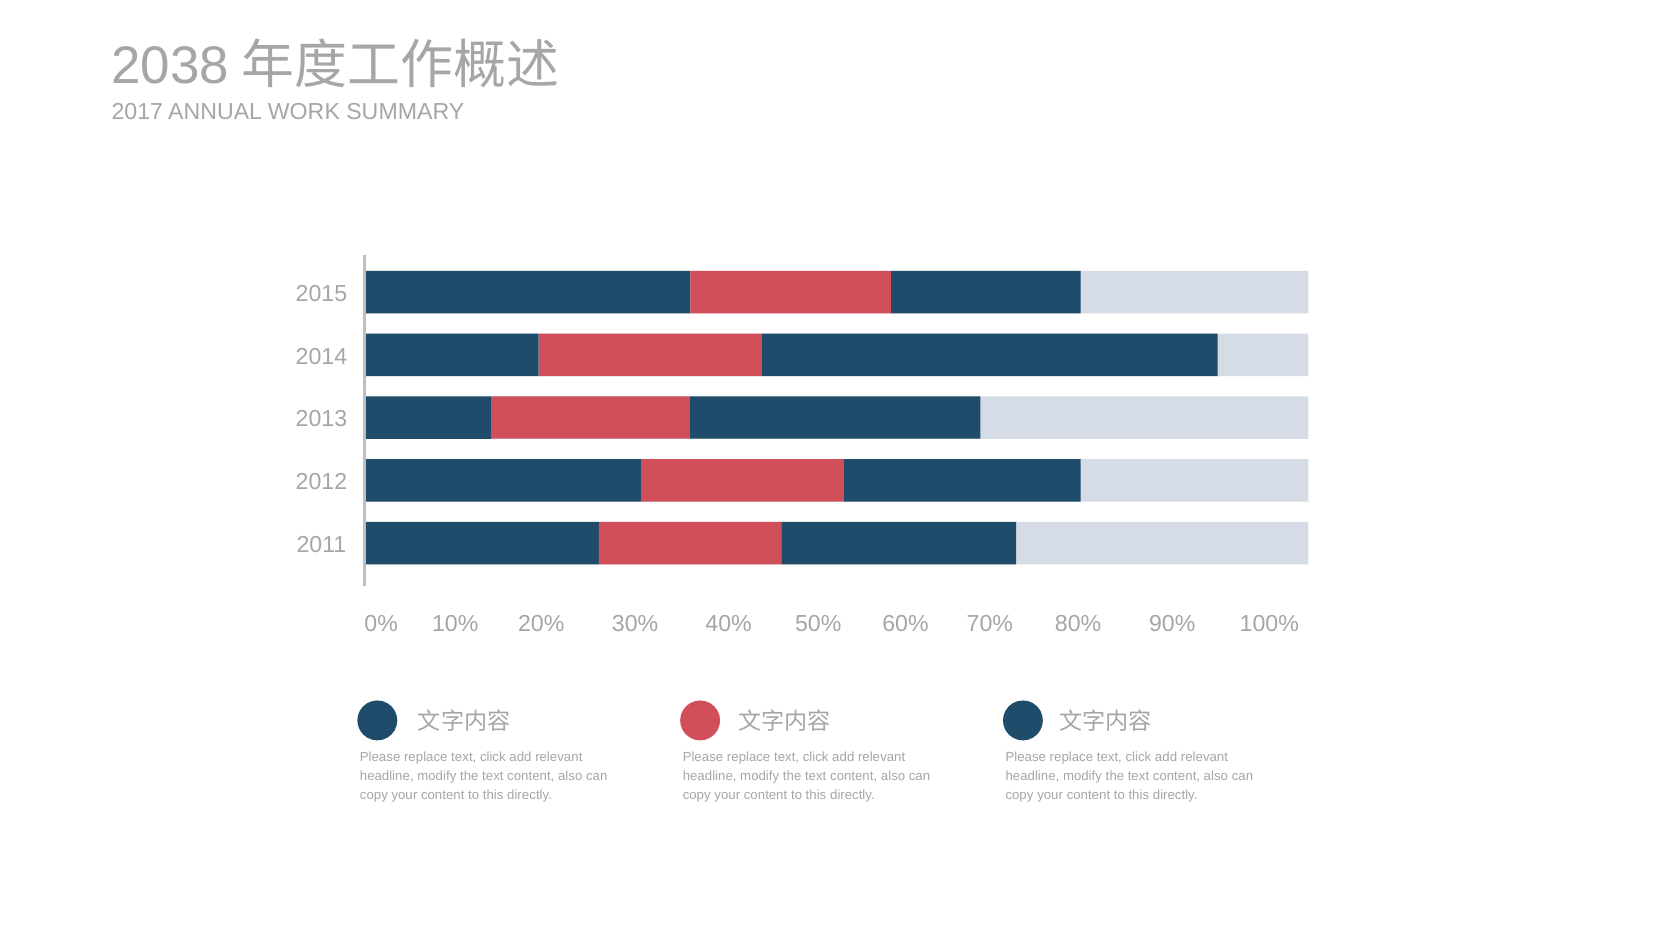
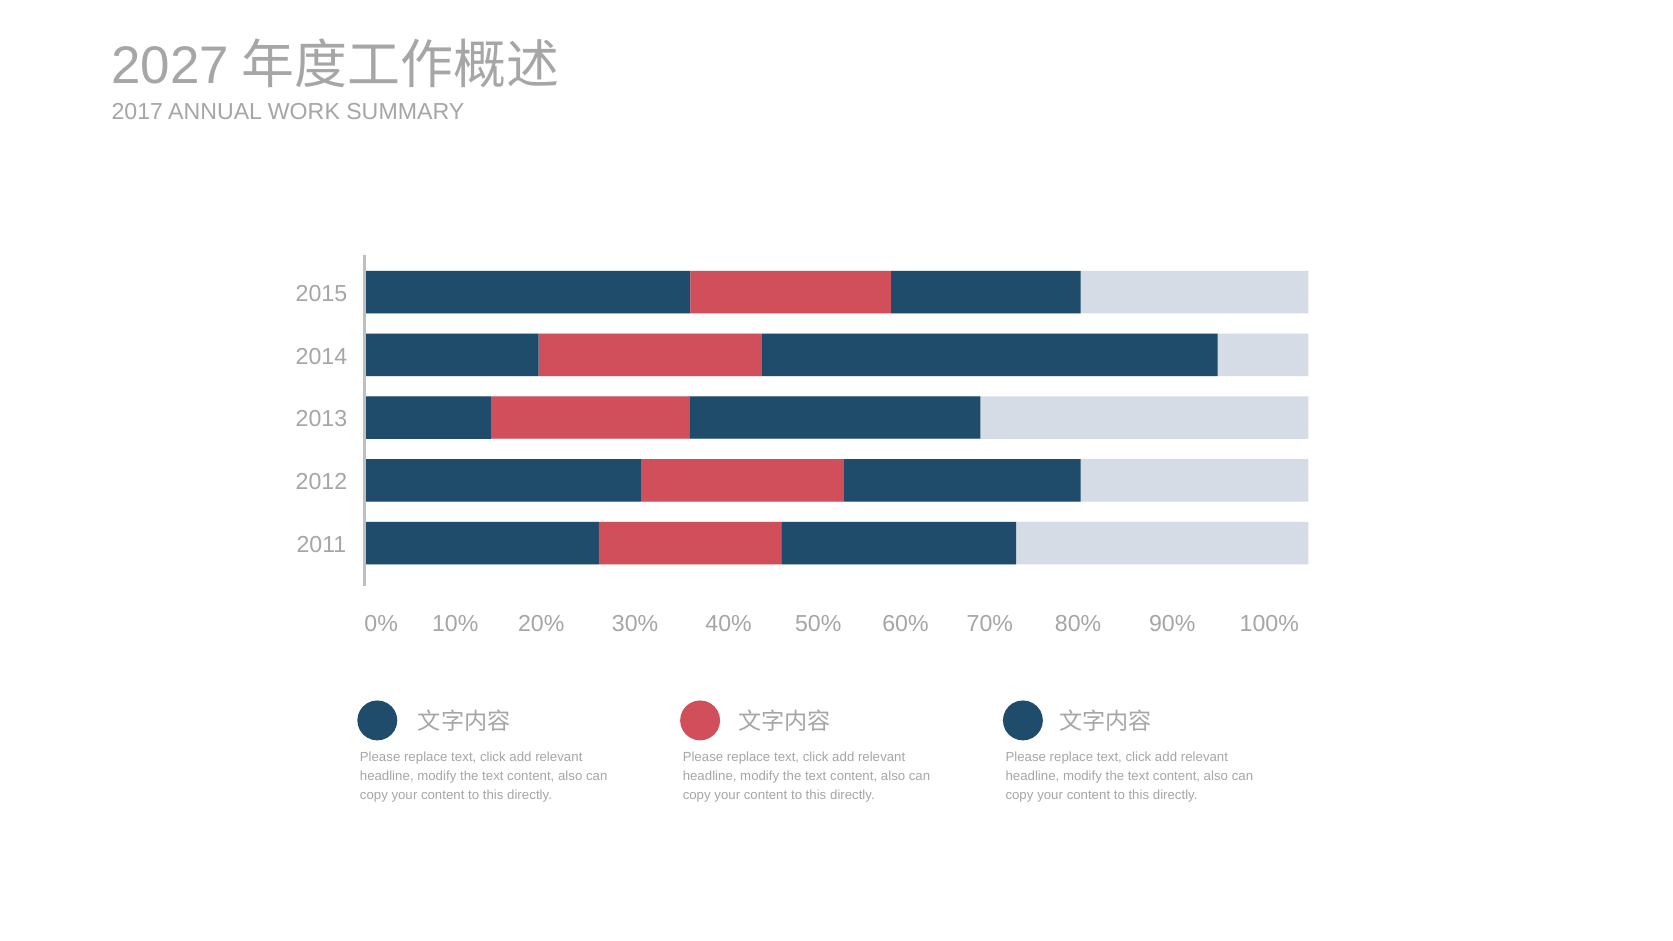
2038: 2038 -> 2027
